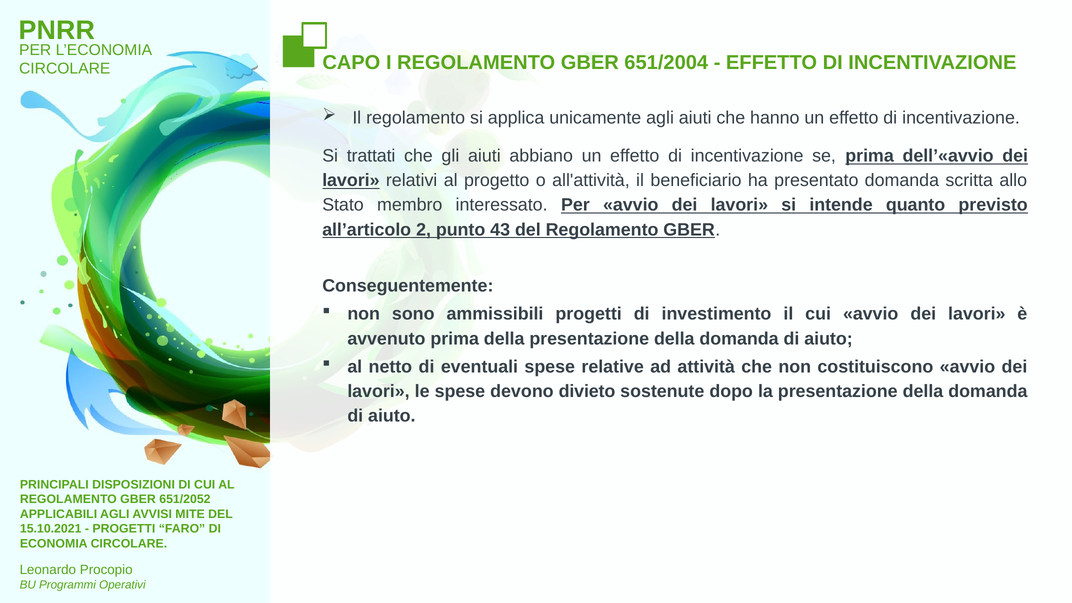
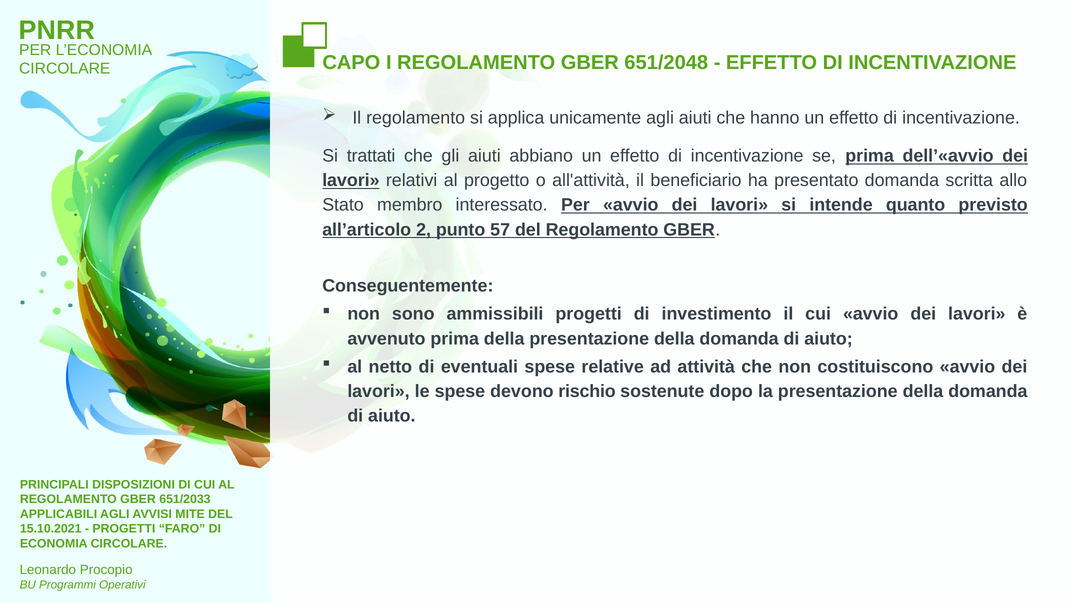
651/2004: 651/2004 -> 651/2048
43: 43 -> 57
divieto: divieto -> rischio
651/2052: 651/2052 -> 651/2033
